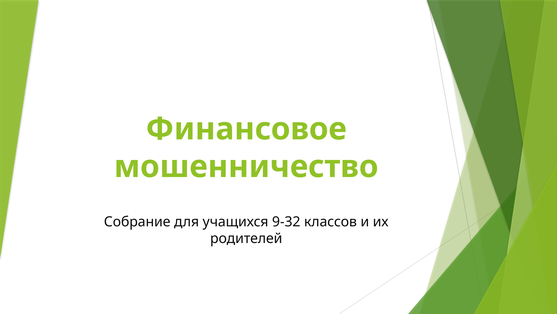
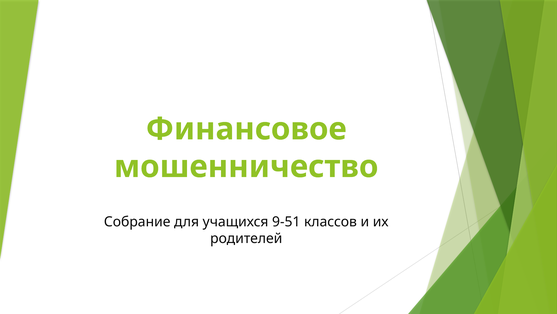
9-32: 9-32 -> 9-51
